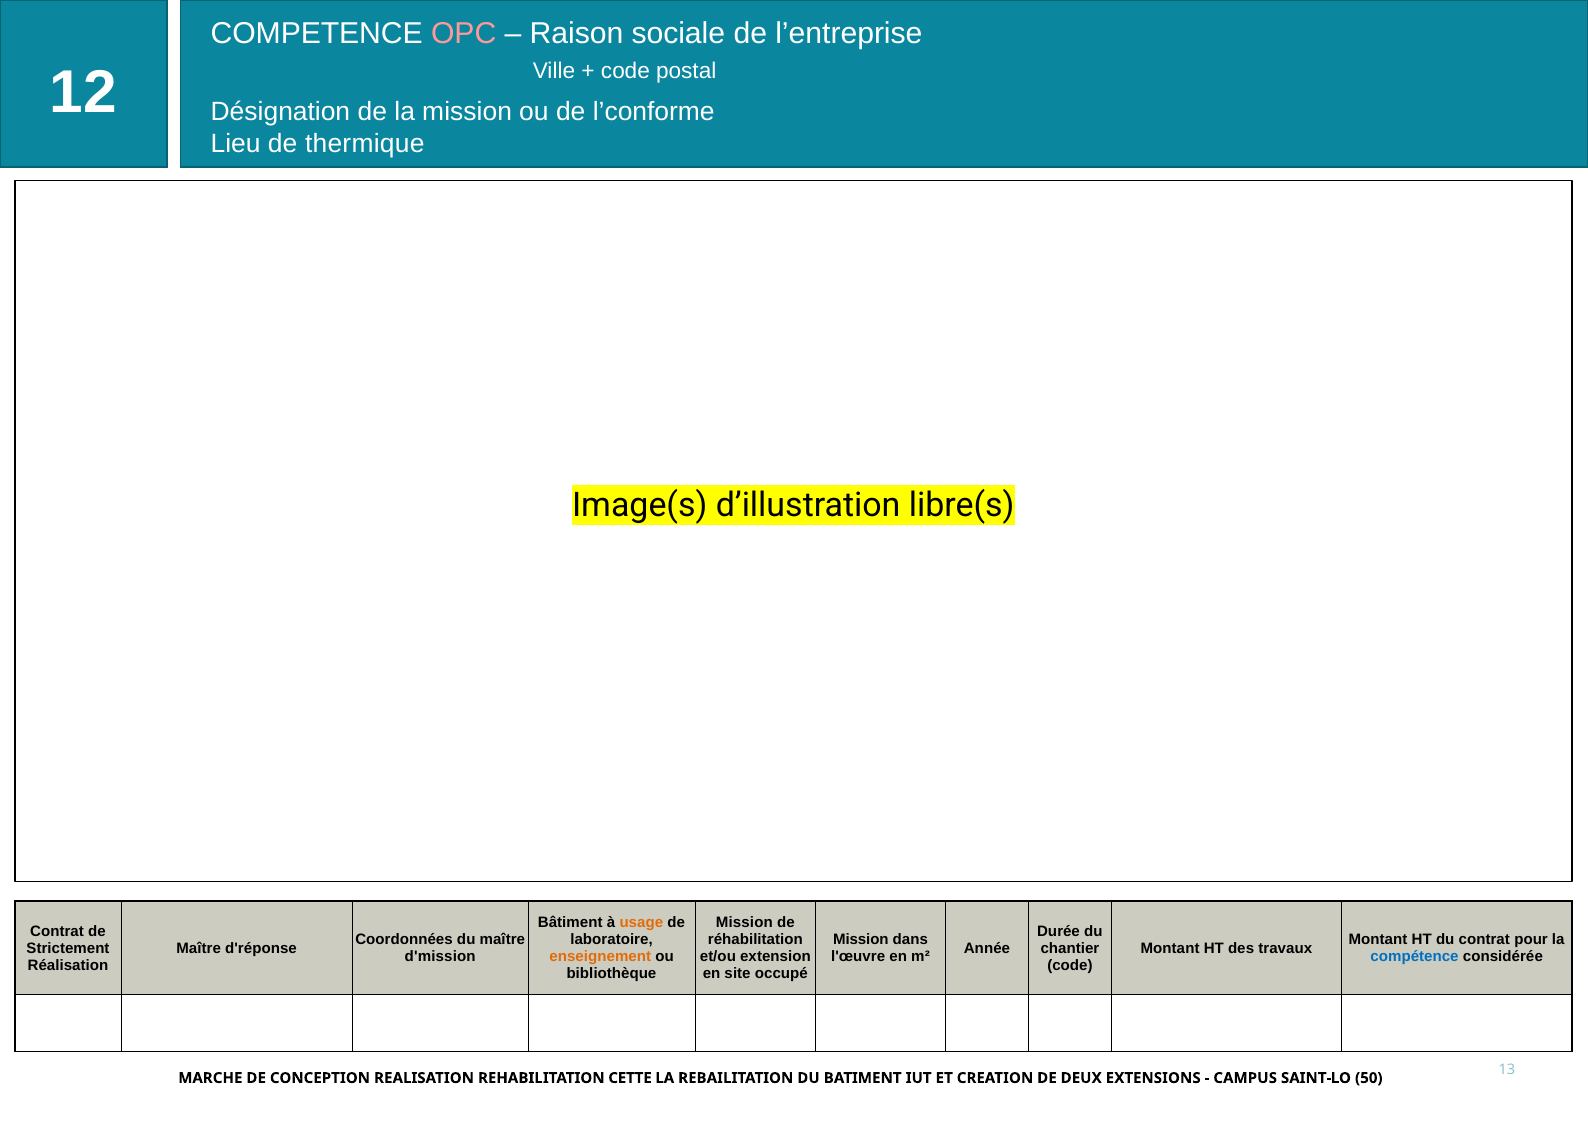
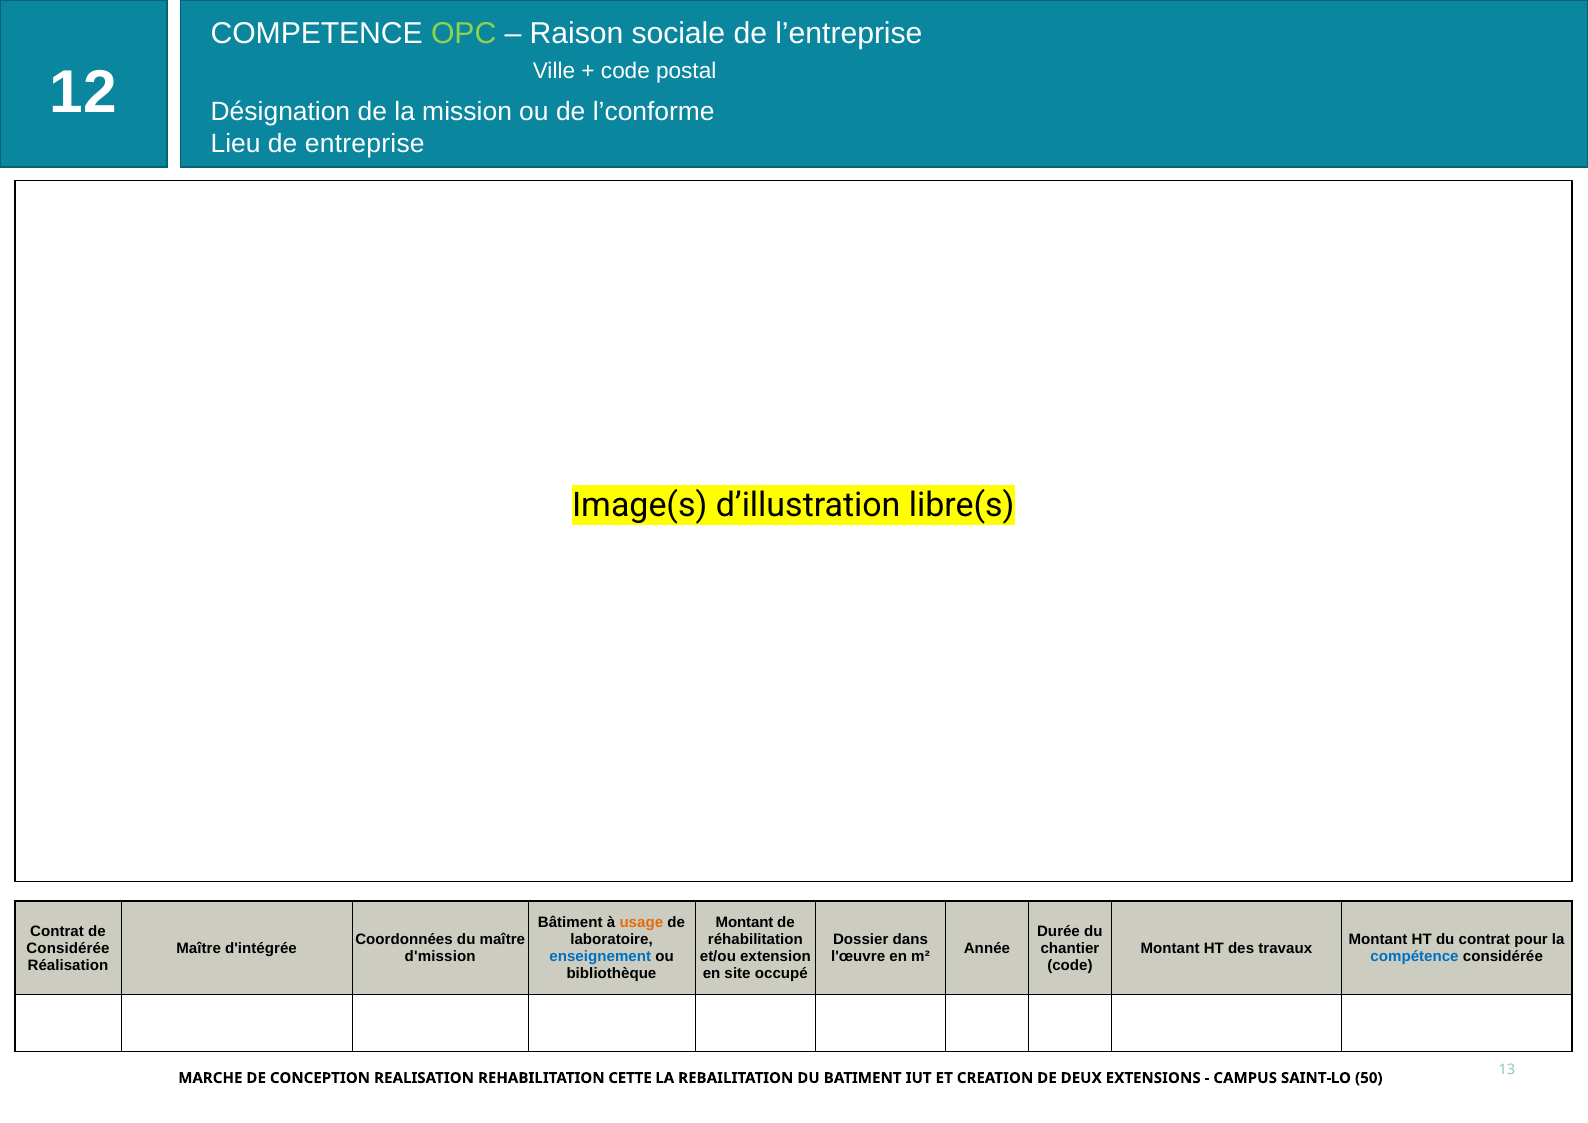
OPC colour: pink -> light green
thermique: thermique -> entreprise
Mission at (744, 923): Mission -> Montant
Mission at (861, 940): Mission -> Dossier
Strictement at (68, 948): Strictement -> Considérée
d'réponse: d'réponse -> d'intégrée
enseignement colour: orange -> blue
